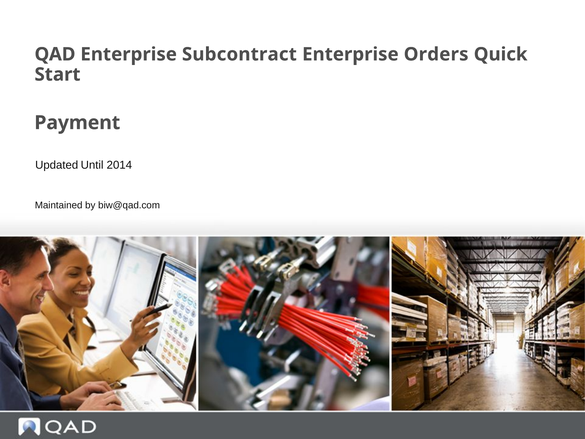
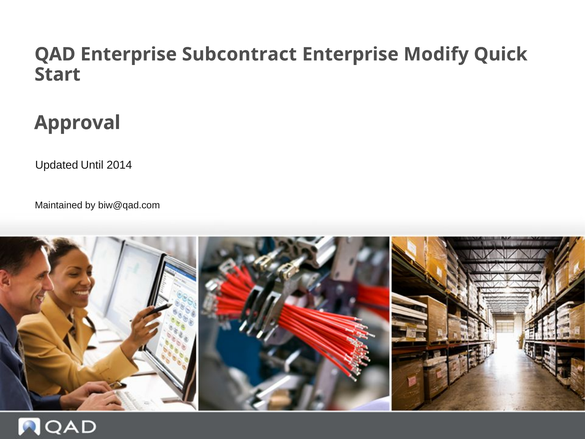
Orders: Orders -> Modify
Payment: Payment -> Approval
